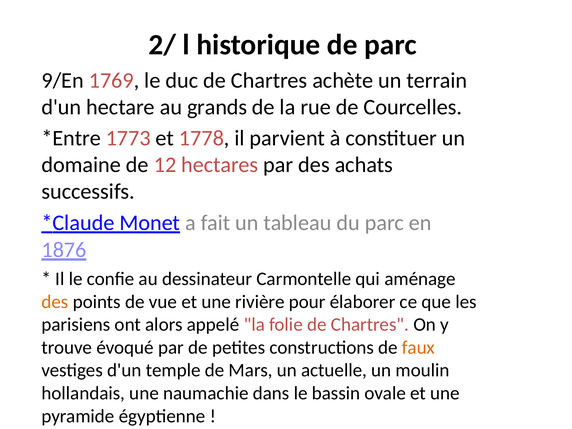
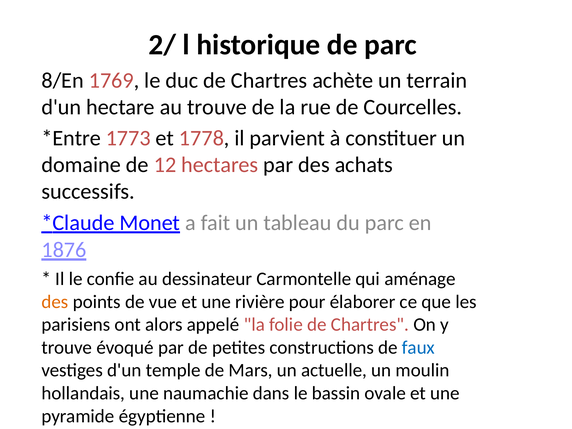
9/En: 9/En -> 8/En
au grands: grands -> trouve
faux colour: orange -> blue
